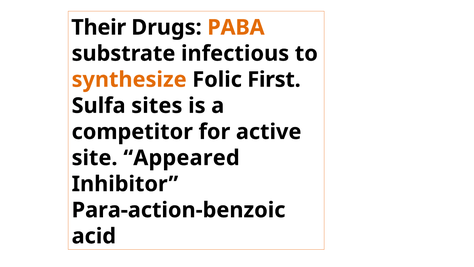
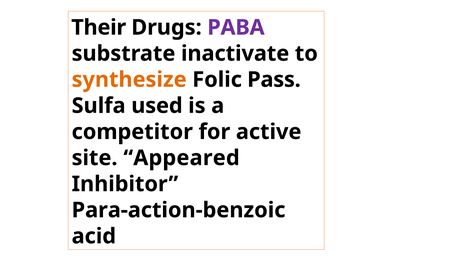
PABA colour: orange -> purple
infectious: infectious -> inactivate
First: First -> Pass
sites: sites -> used
